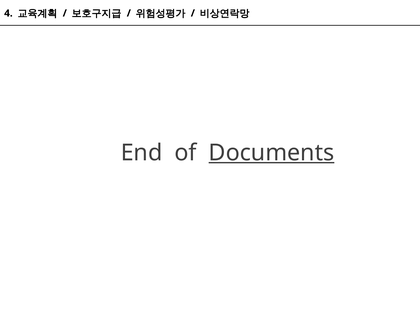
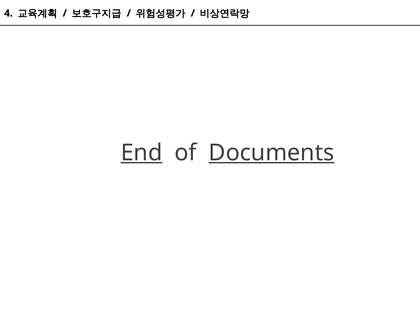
End underline: none -> present
